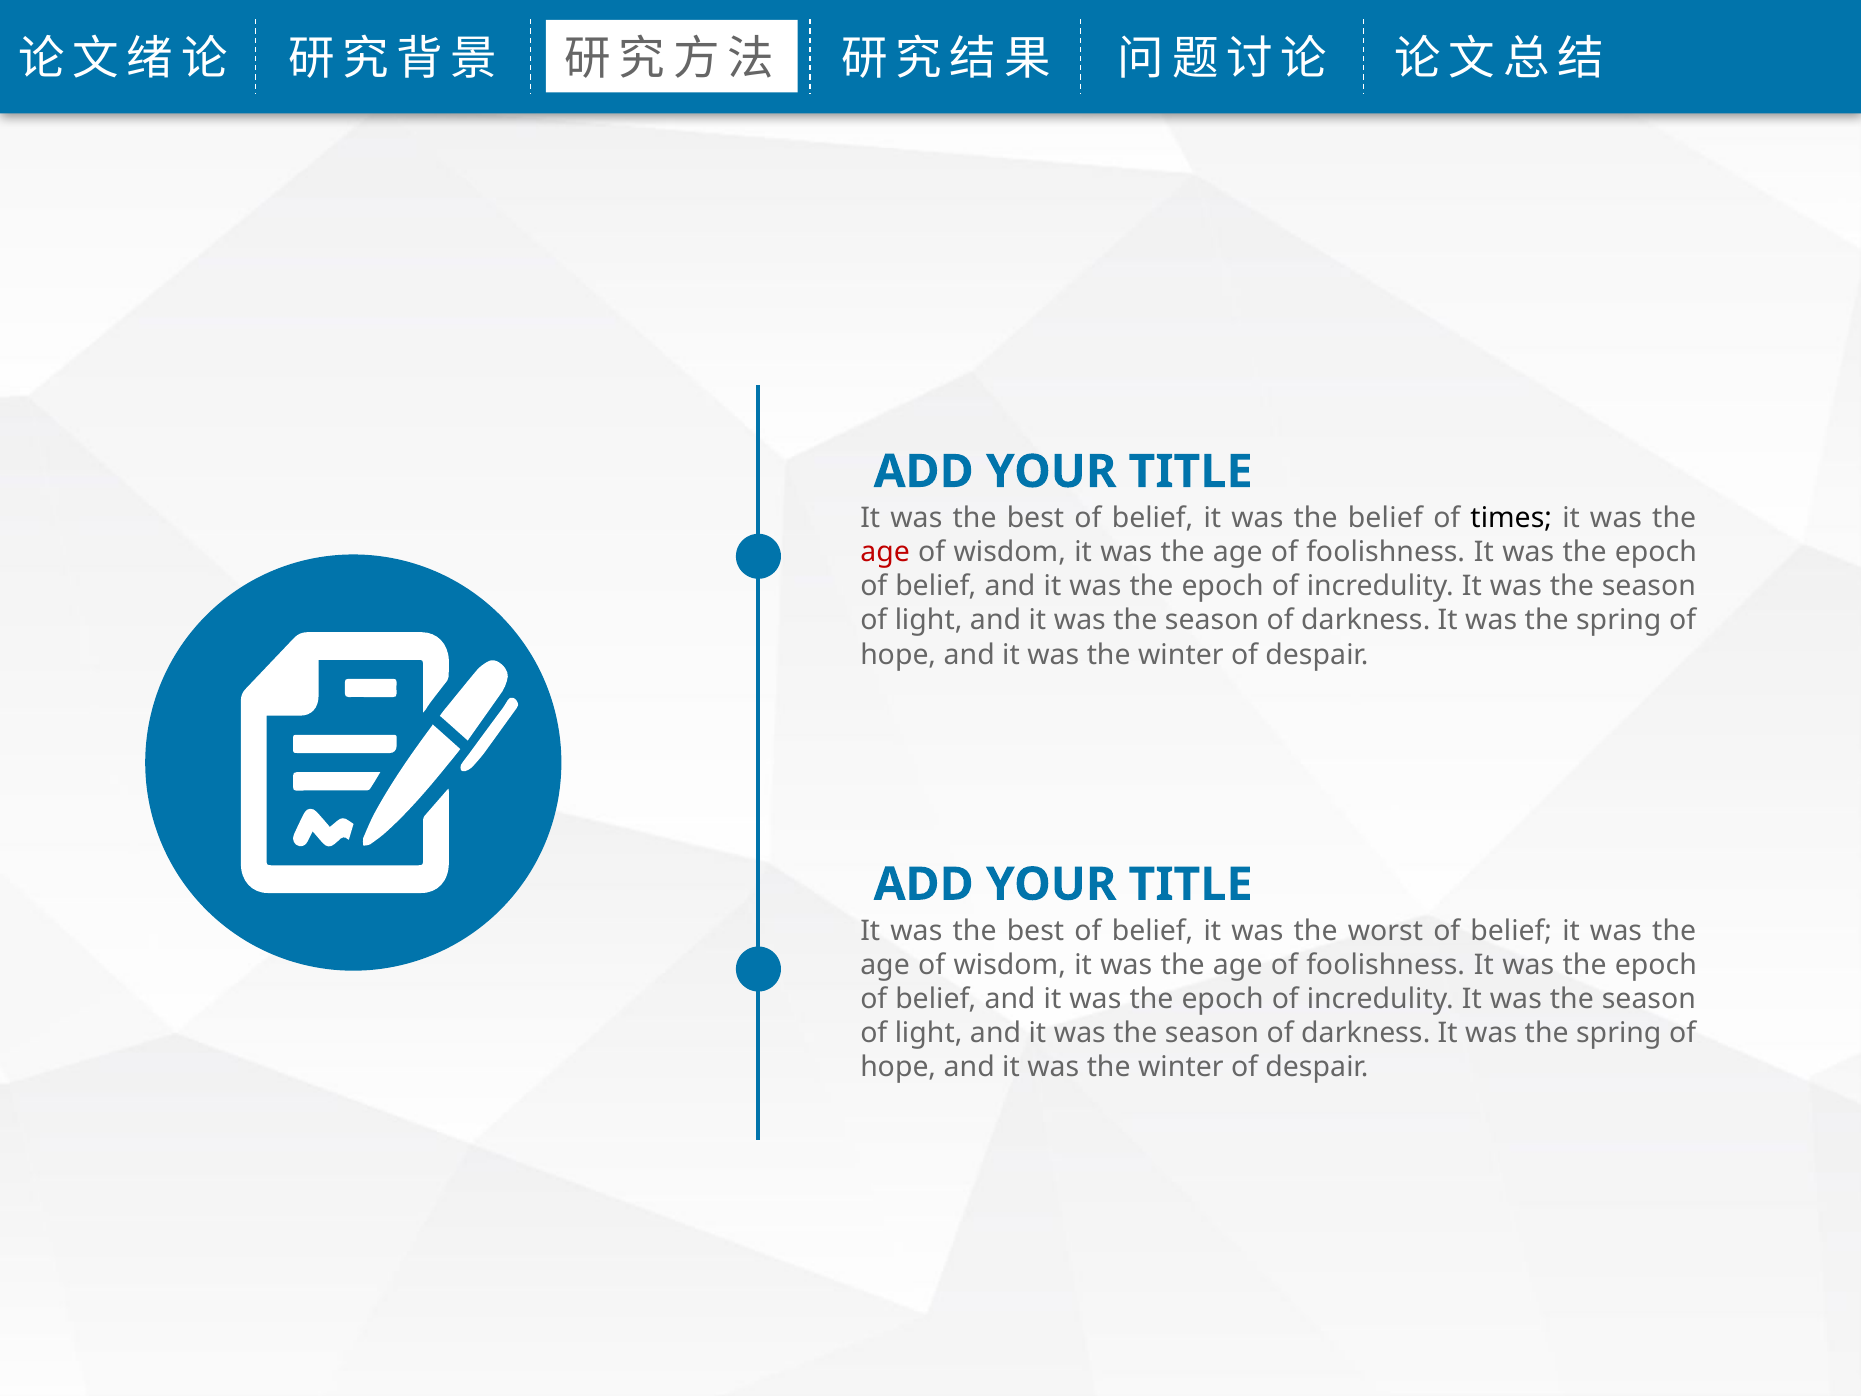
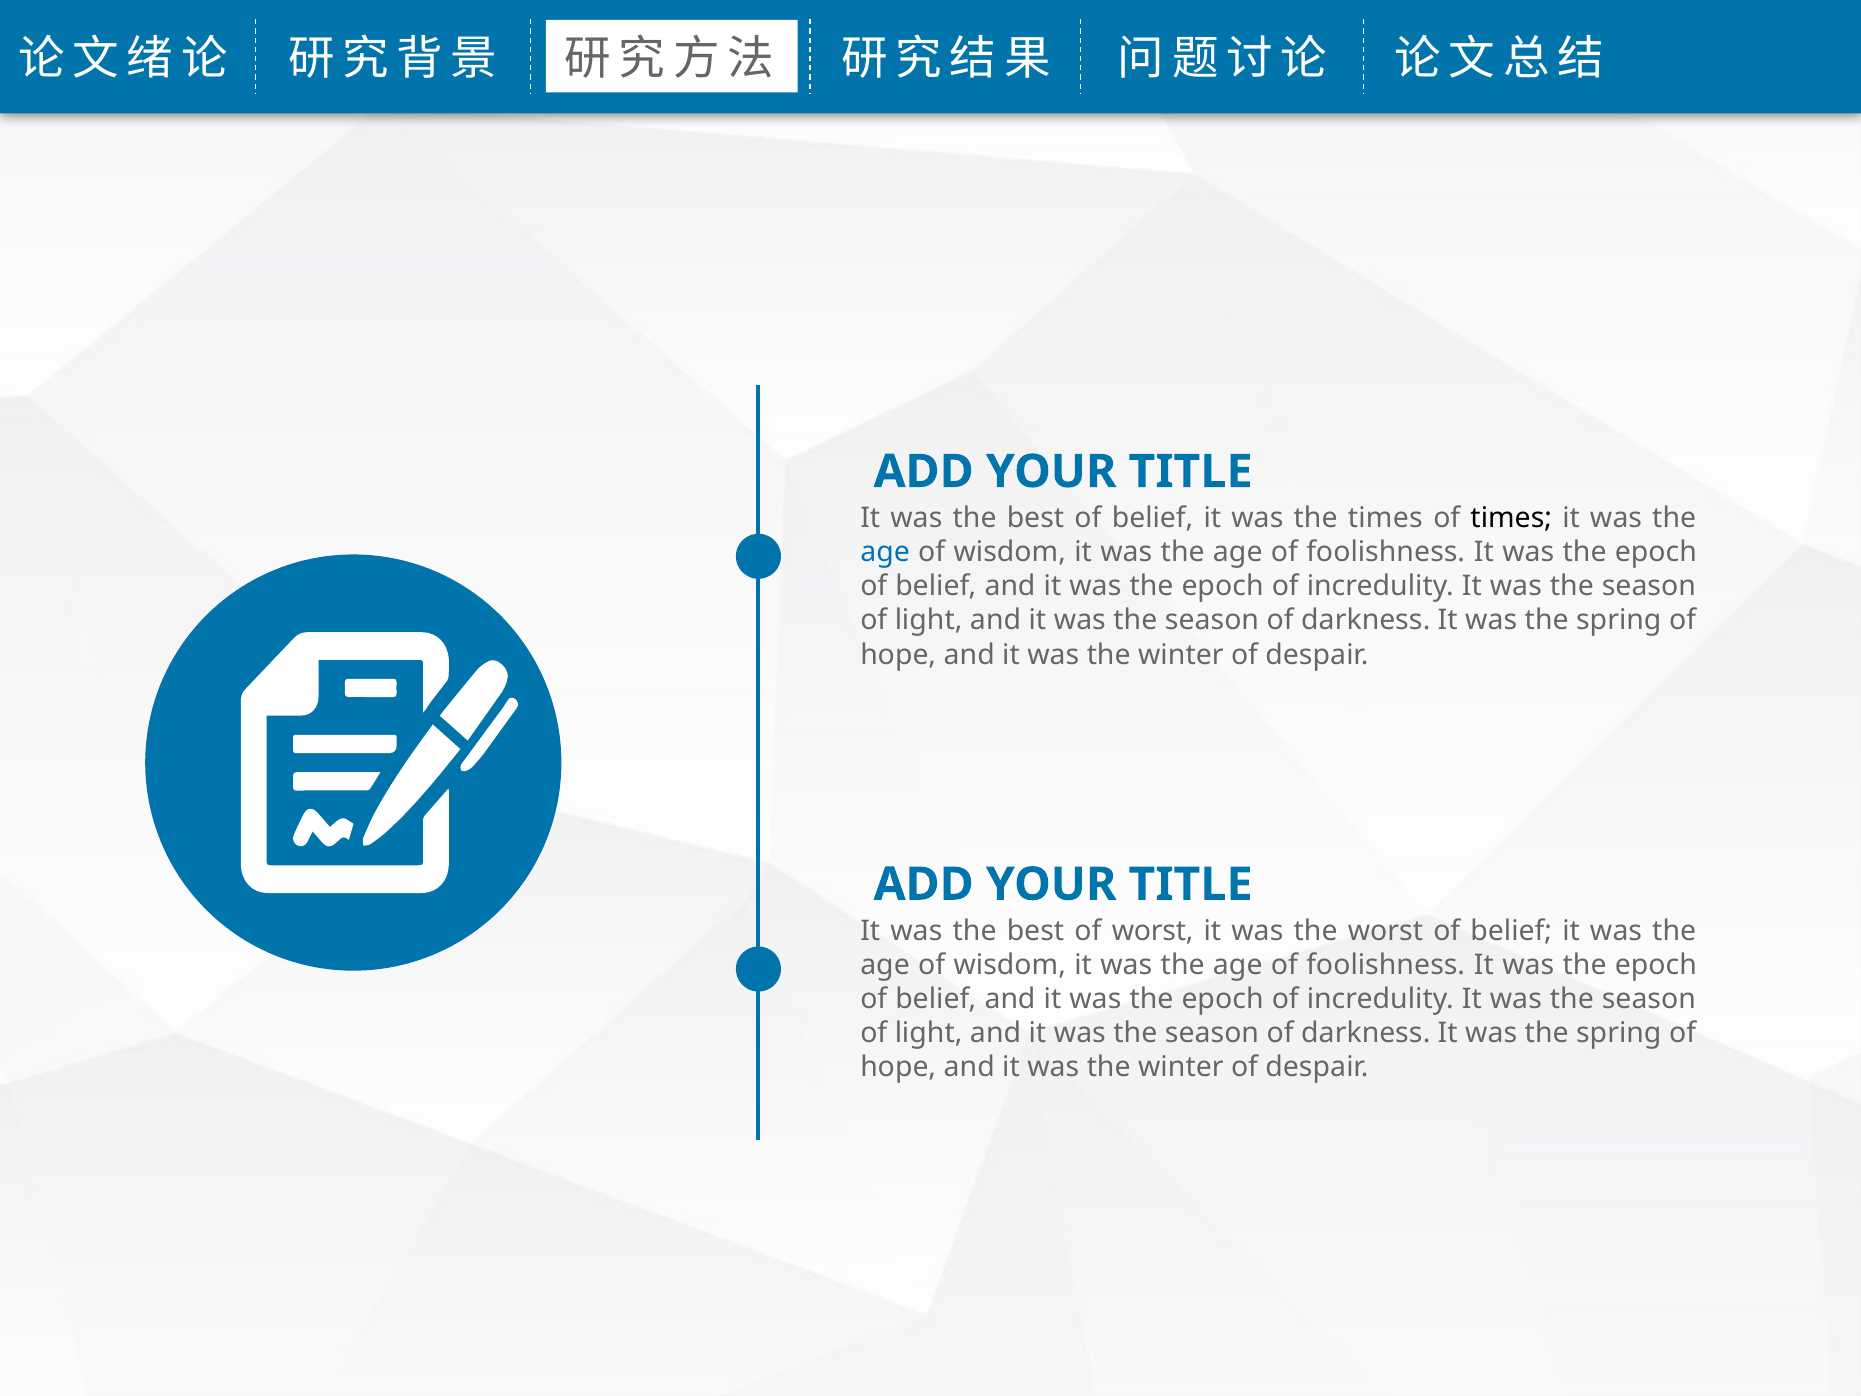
the belief: belief -> times
age at (885, 552) colour: red -> blue
belief at (1153, 931): belief -> worst
